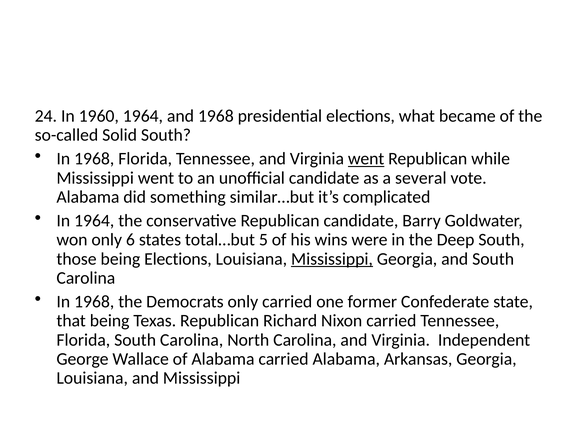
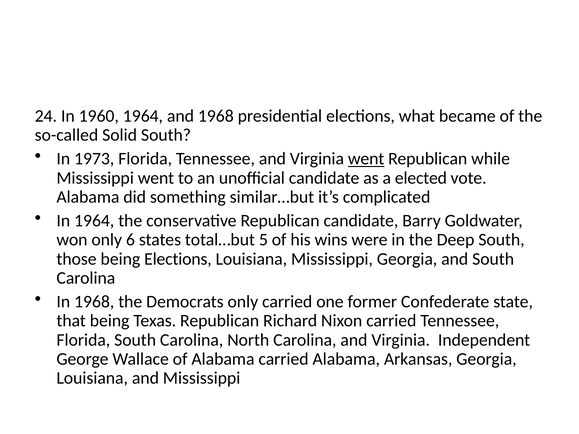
1968 at (94, 159): 1968 -> 1973
several: several -> elected
Mississippi at (332, 259) underline: present -> none
